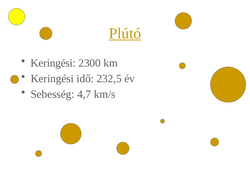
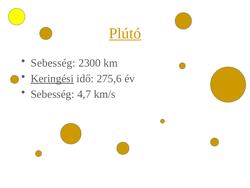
Keringési at (53, 63): Keringési -> Sebesség
Keringési at (52, 78) underline: none -> present
232,5: 232,5 -> 275,6
